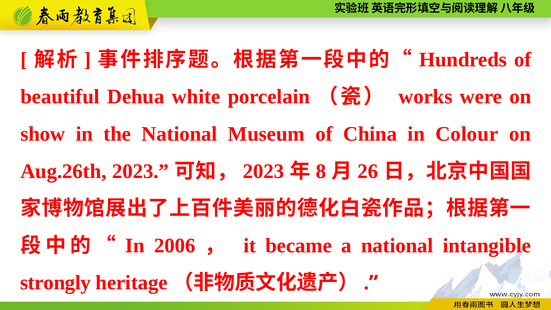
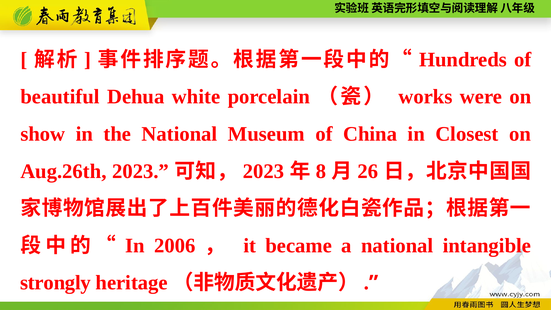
Colour: Colour -> Closest
